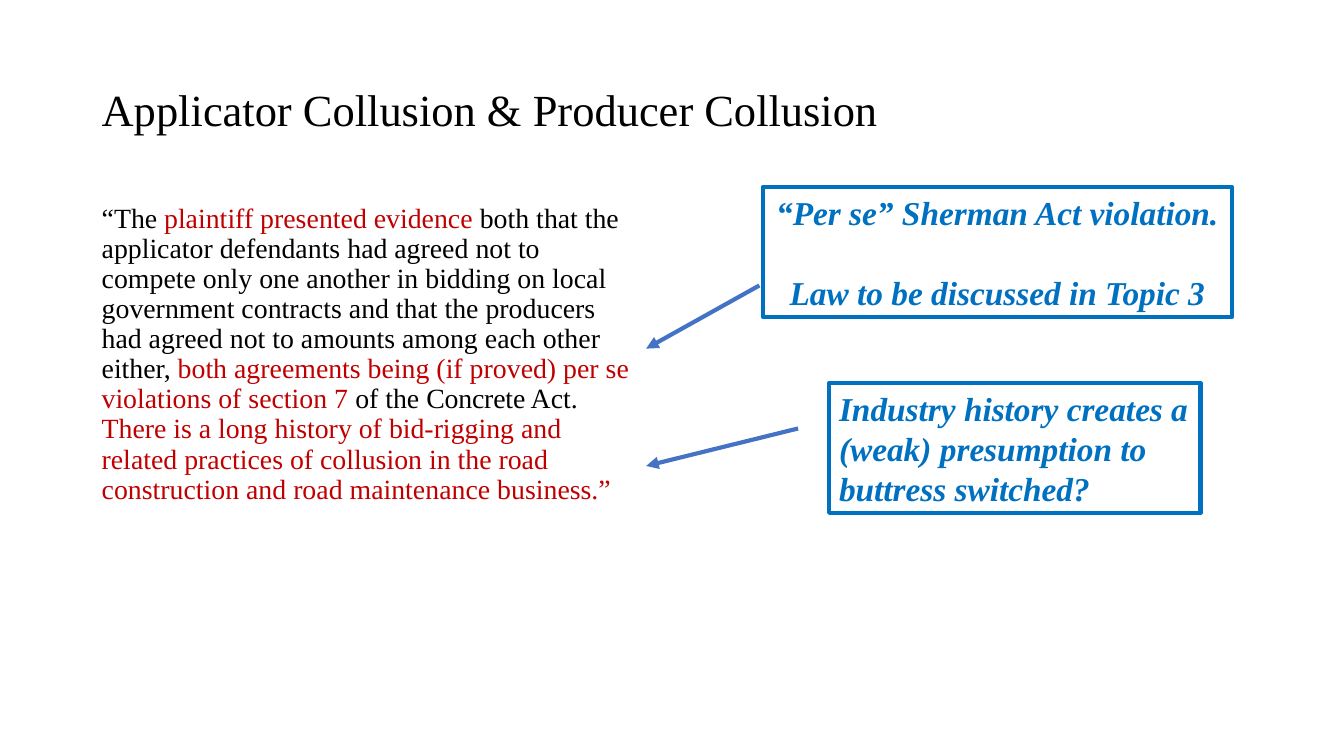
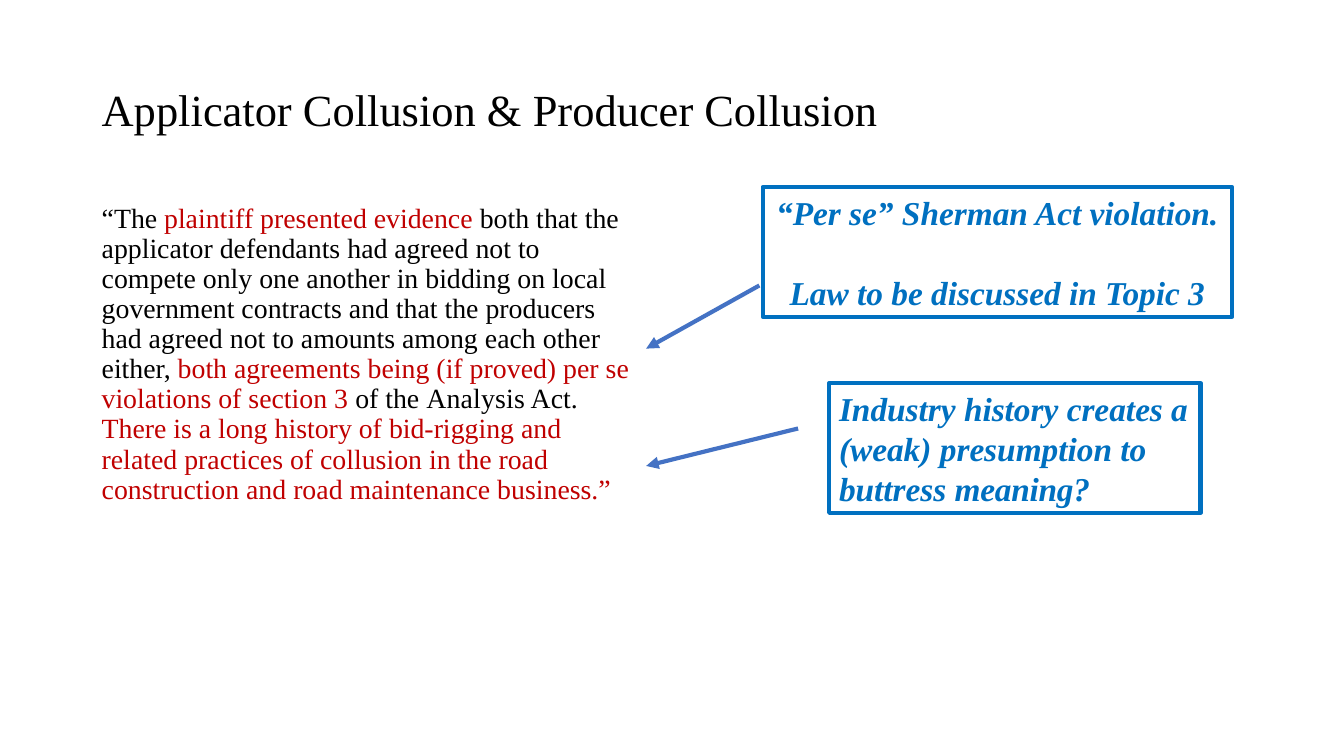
section 7: 7 -> 3
Concrete: Concrete -> Analysis
switched: switched -> meaning
